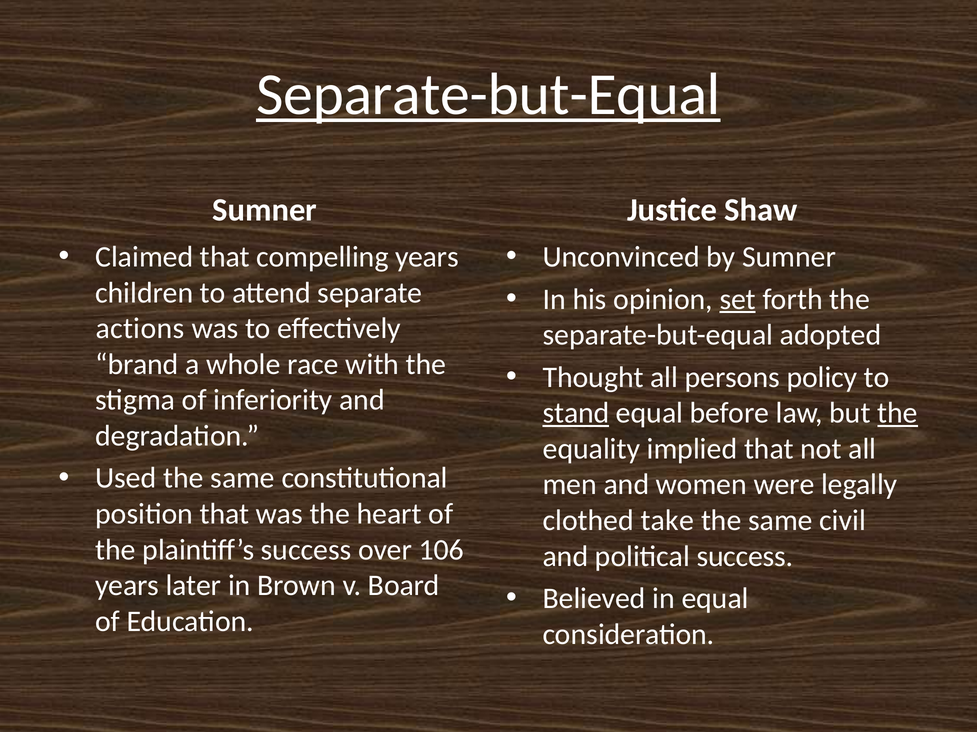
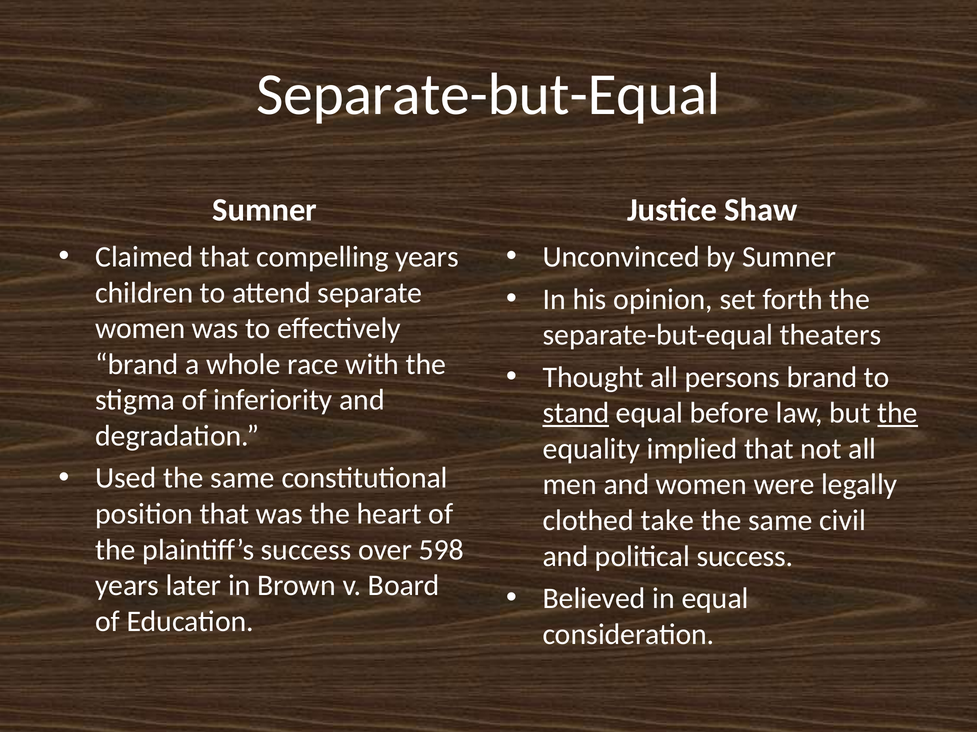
Separate-but-Equal at (488, 95) underline: present -> none
set underline: present -> none
actions at (140, 329): actions -> women
adopted: adopted -> theaters
persons policy: policy -> brand
106: 106 -> 598
